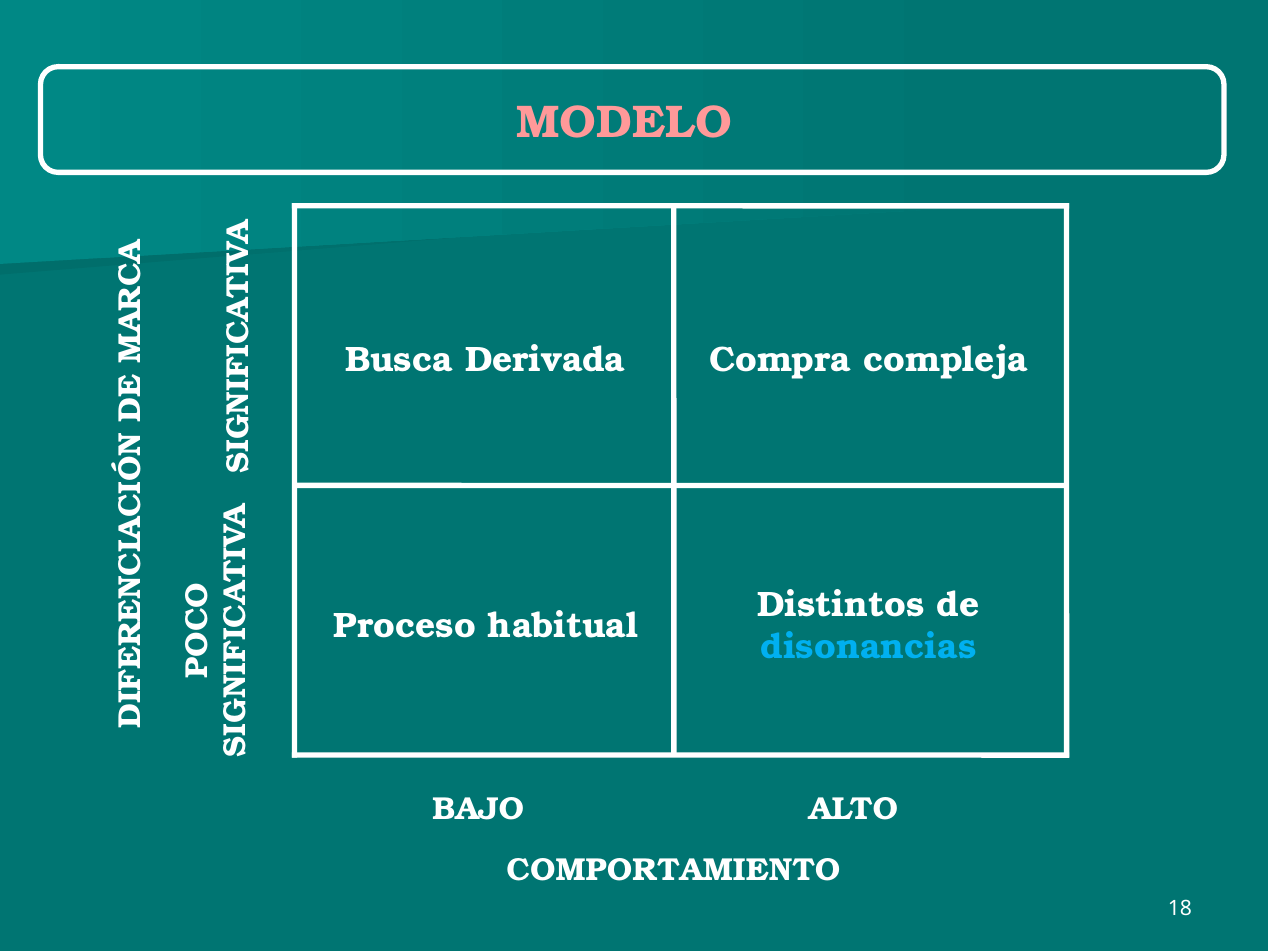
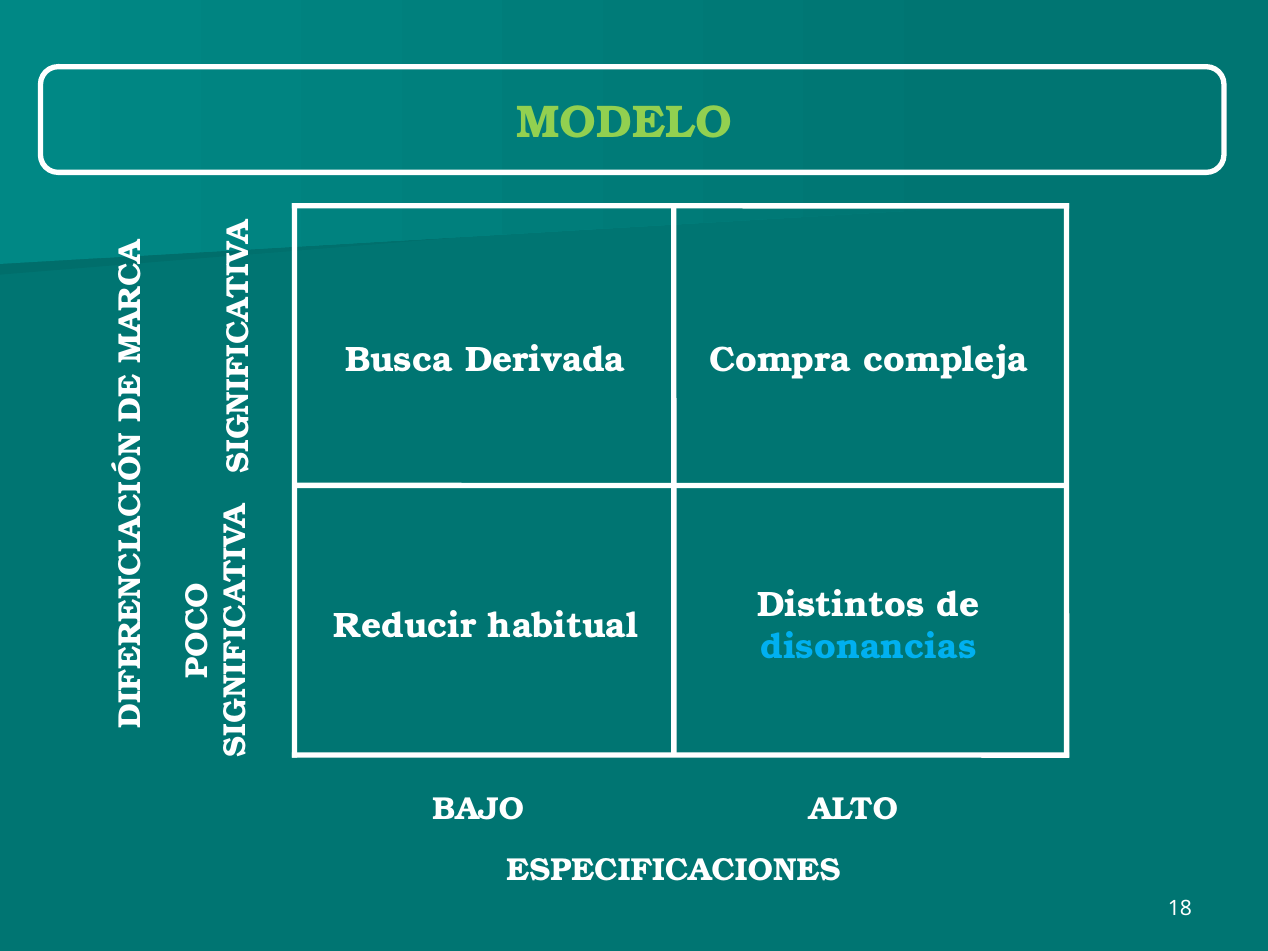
MODELO colour: pink -> light green
Proceso: Proceso -> Reducir
COMPORTAMIENTO: COMPORTAMIENTO -> ESPECIFICACIONES
